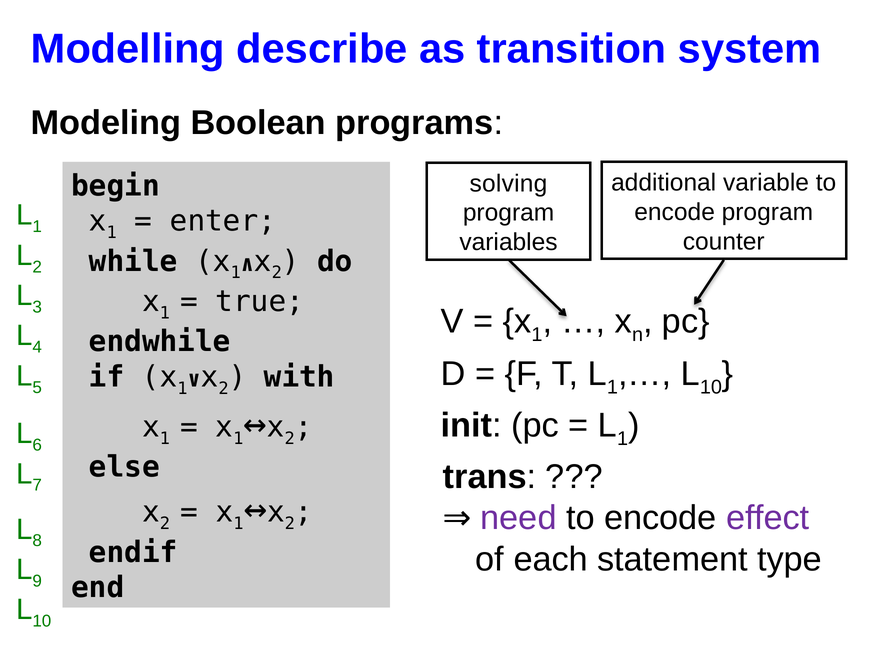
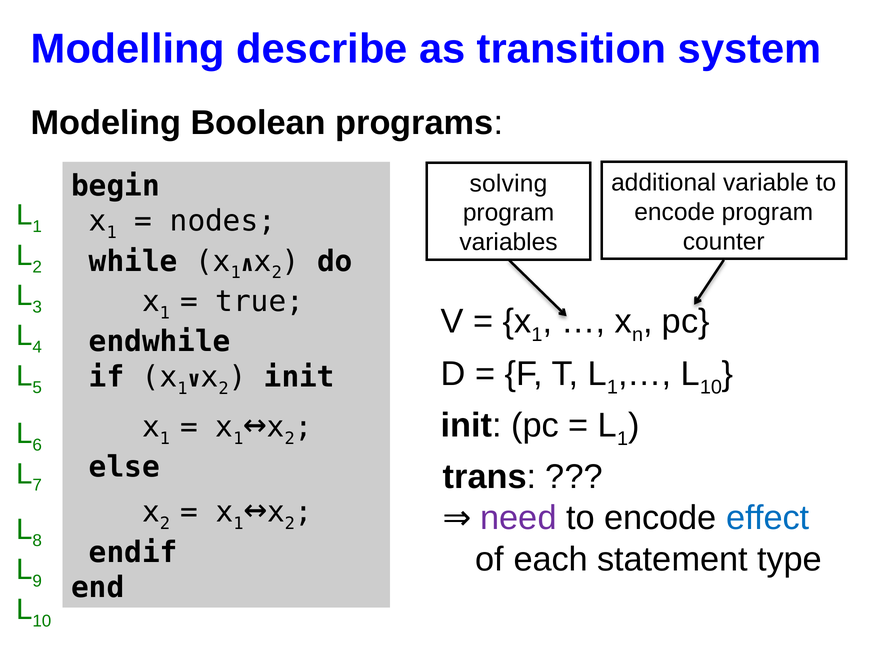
enter: enter -> nodes
with at (299, 377): with -> init
effect colour: purple -> blue
